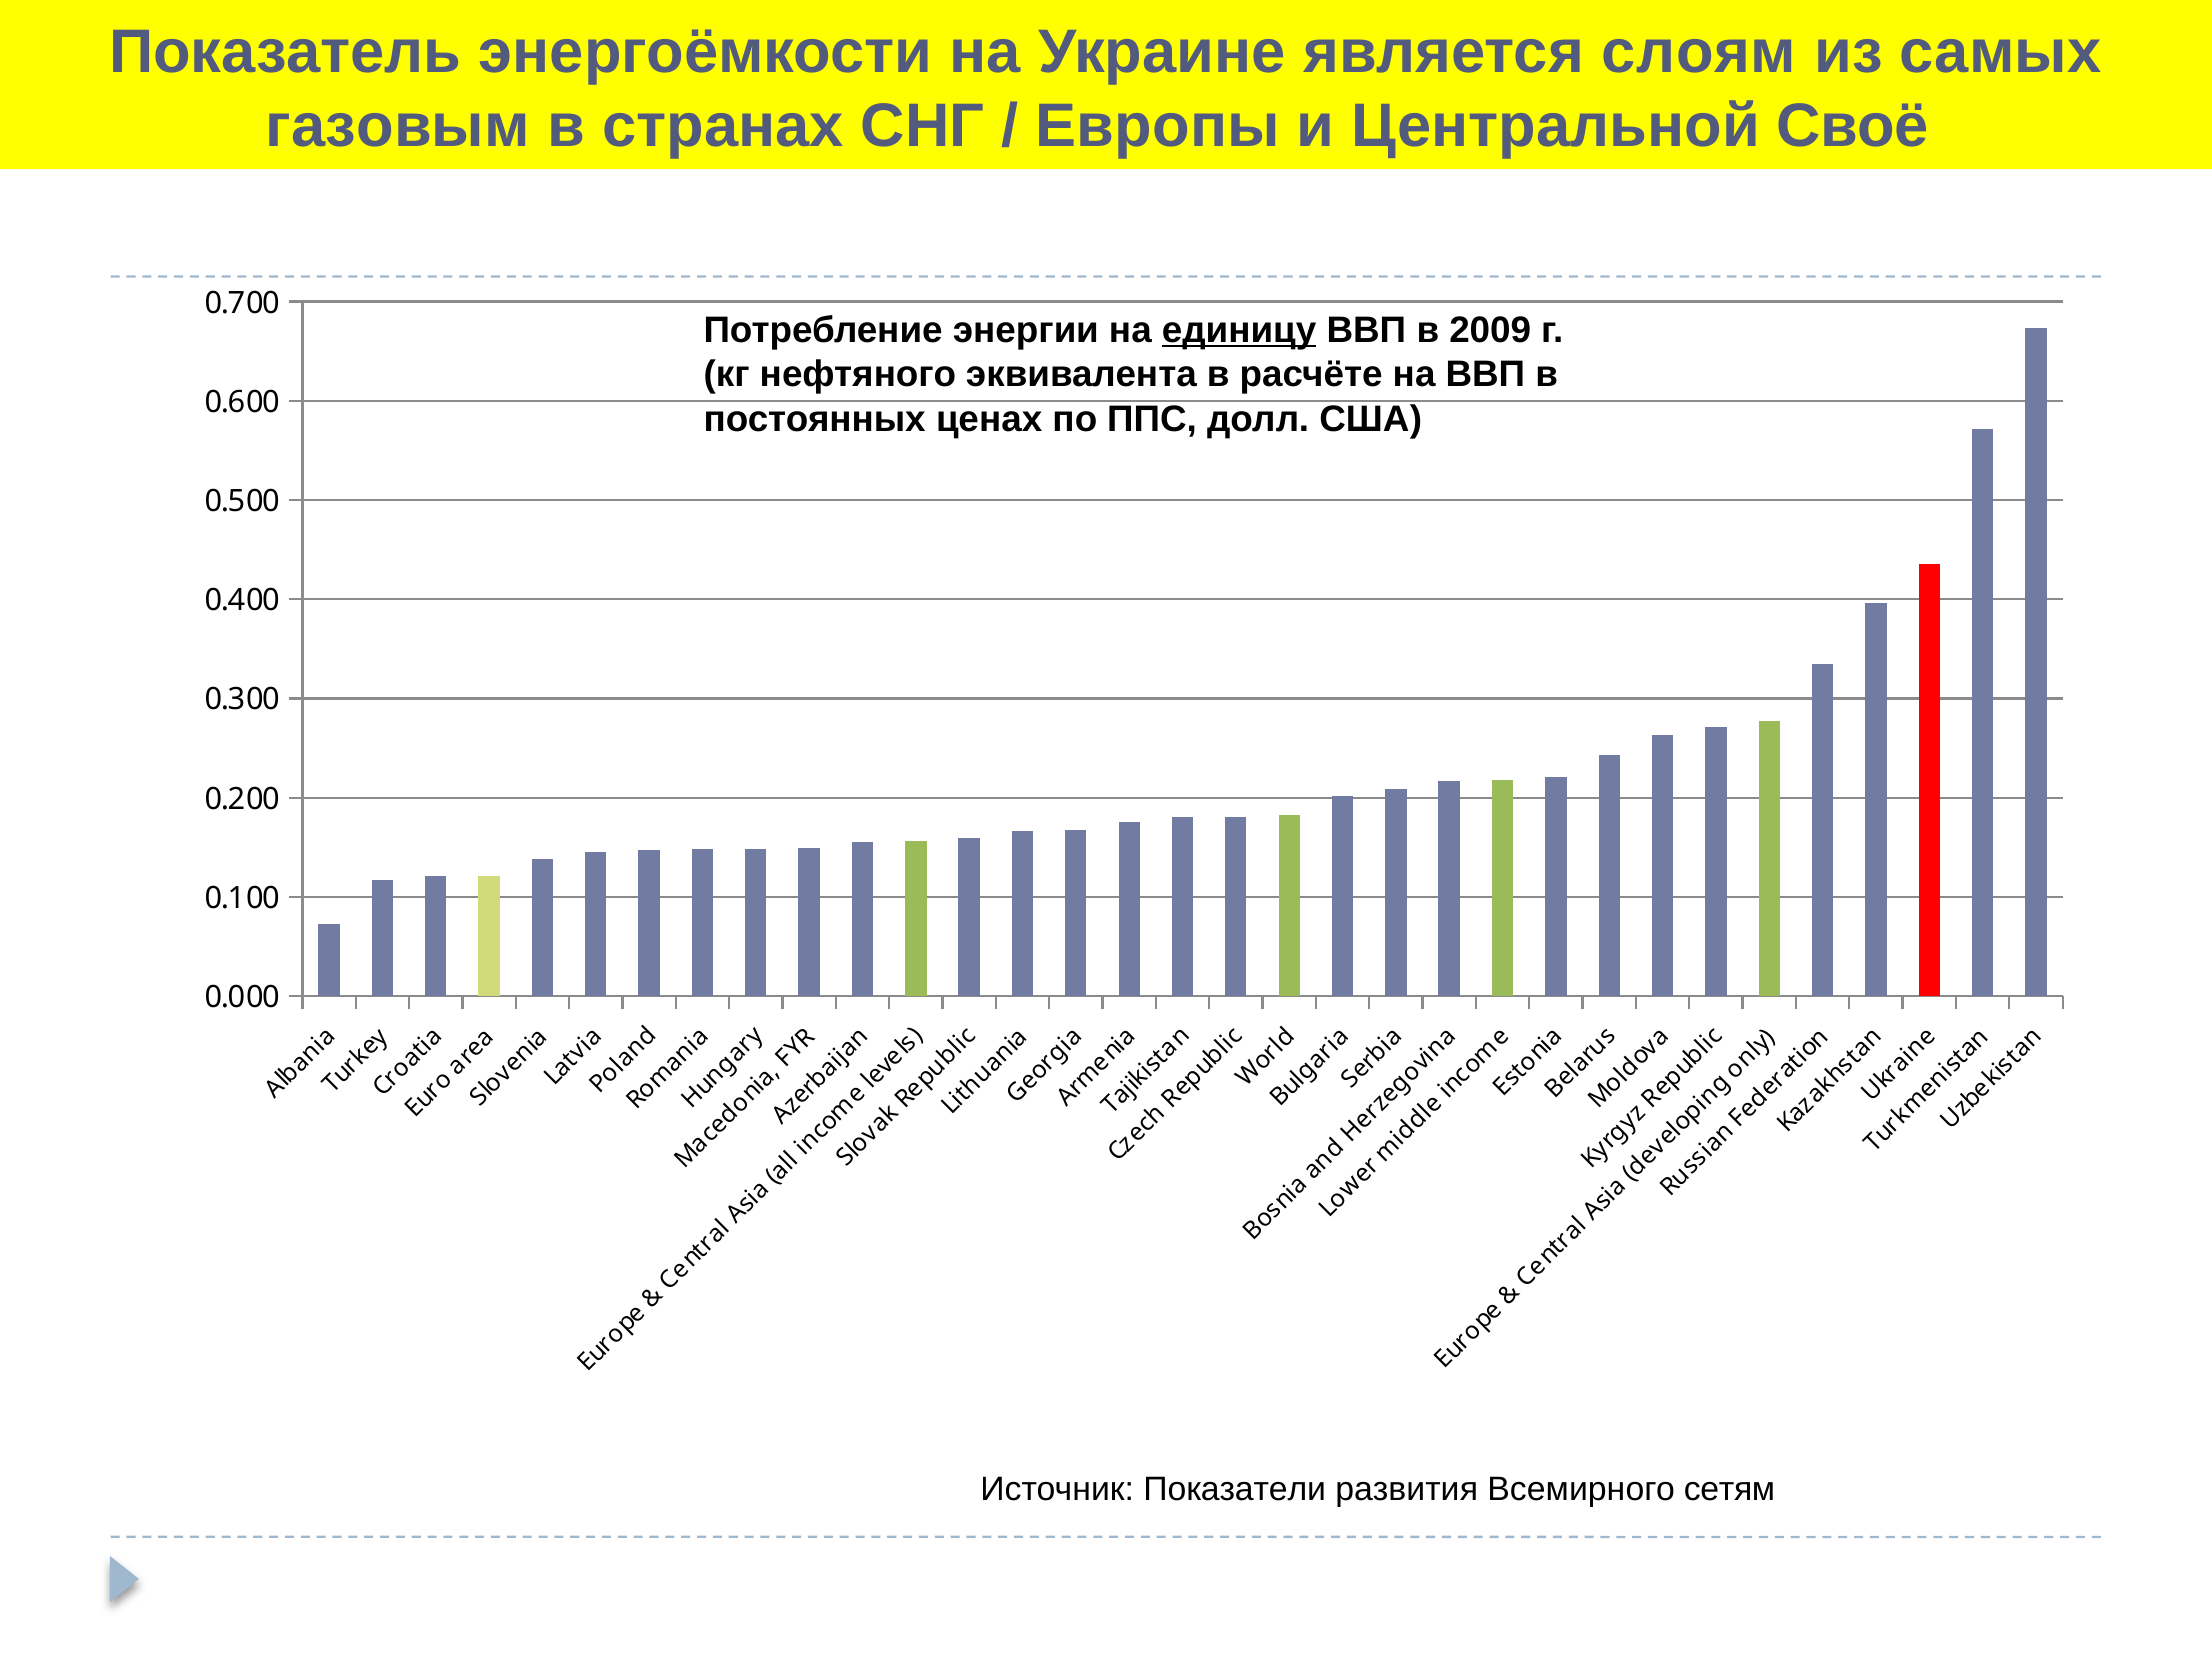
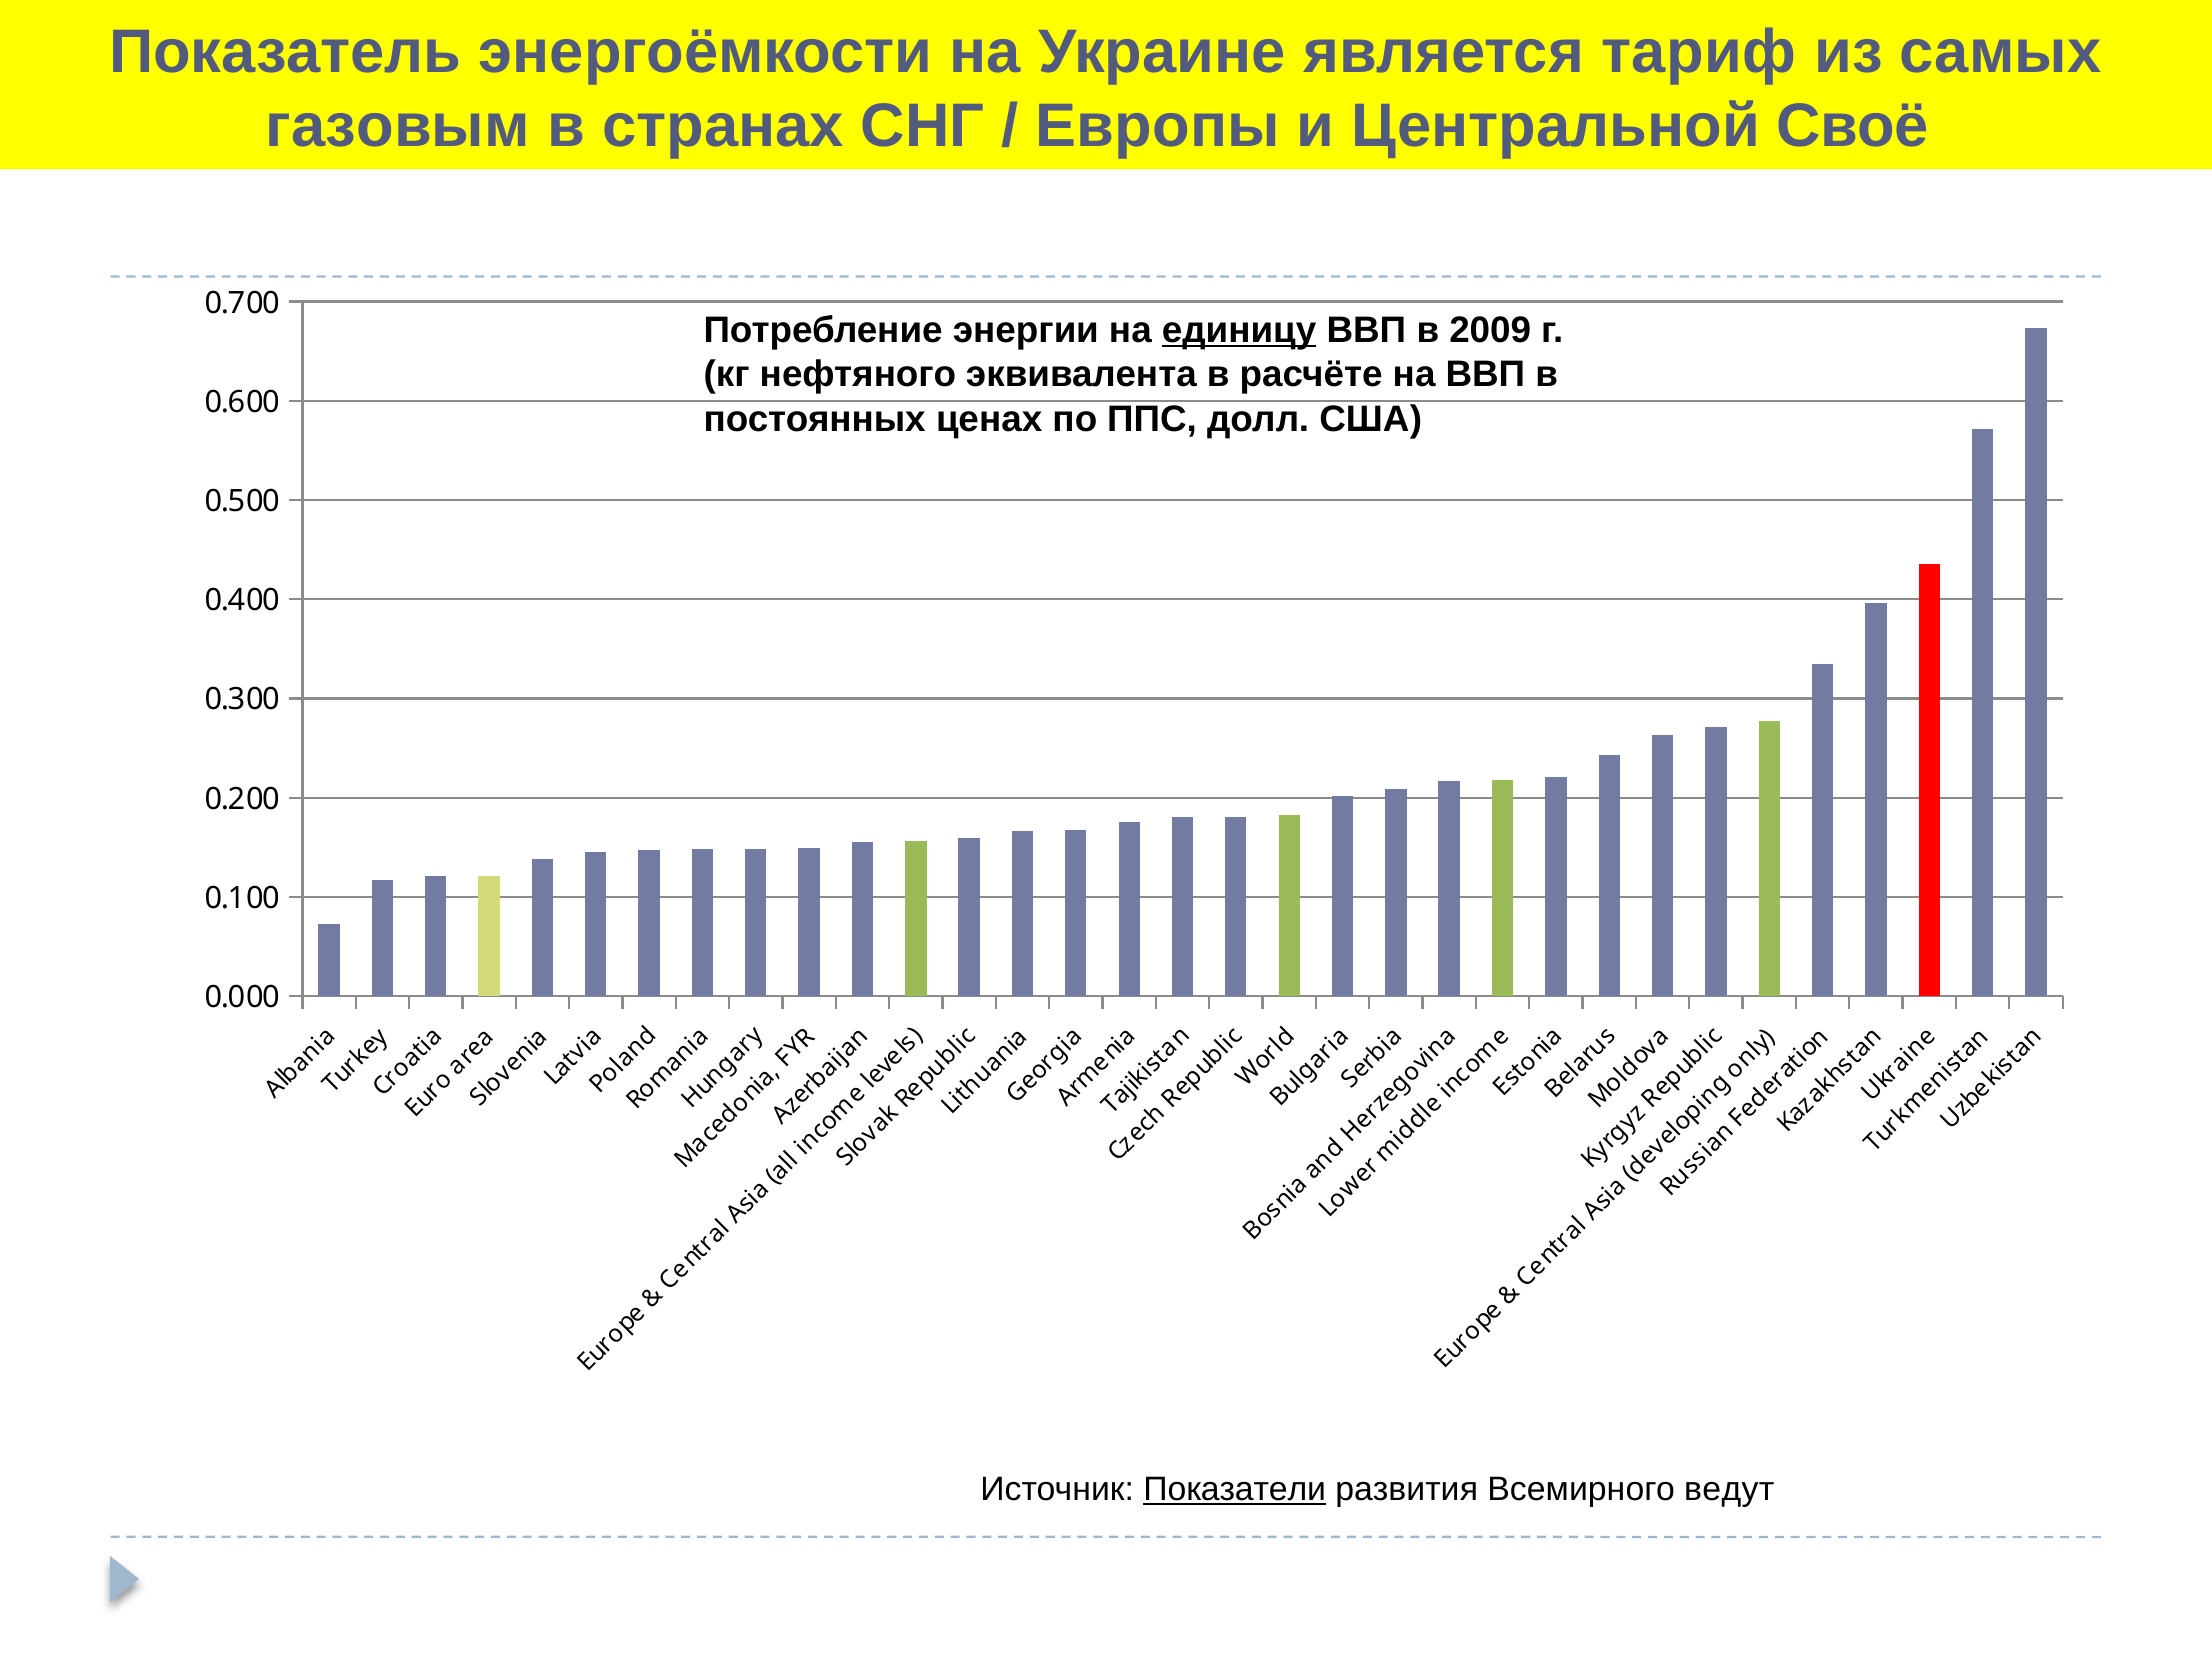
слоям: слоям -> тариф
Показатели underline: none -> present
сетям: сетям -> ведут
